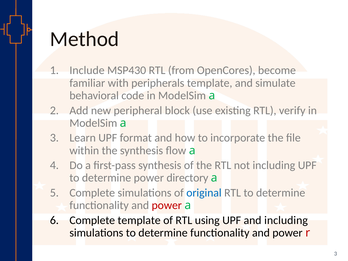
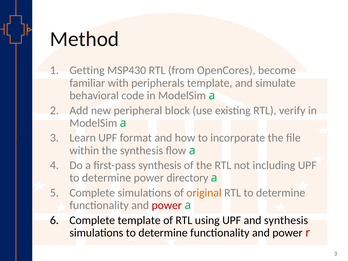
Include: Include -> Getting
original colour: blue -> orange
and including: including -> synthesis
